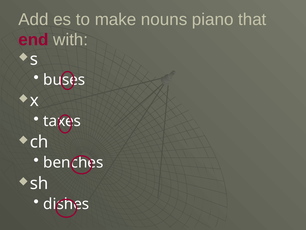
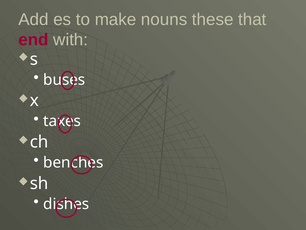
piano: piano -> these
